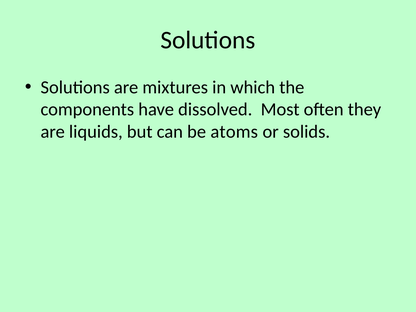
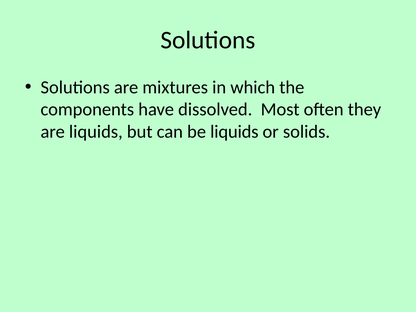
be atoms: atoms -> liquids
